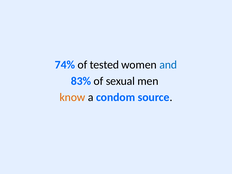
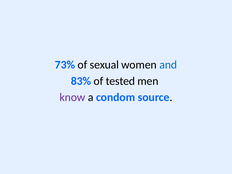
74%: 74% -> 73%
tested: tested -> sexual
sexual: sexual -> tested
know colour: orange -> purple
